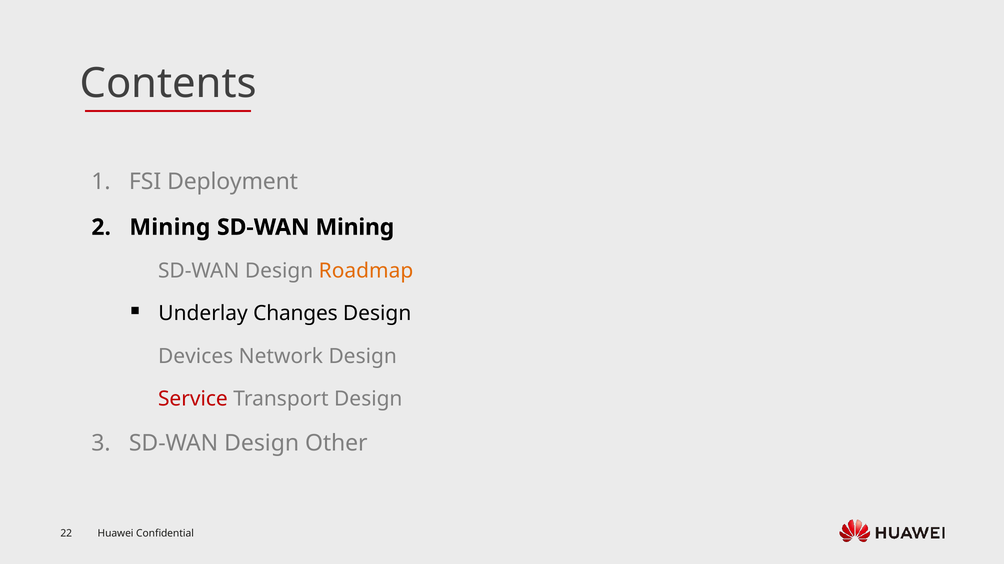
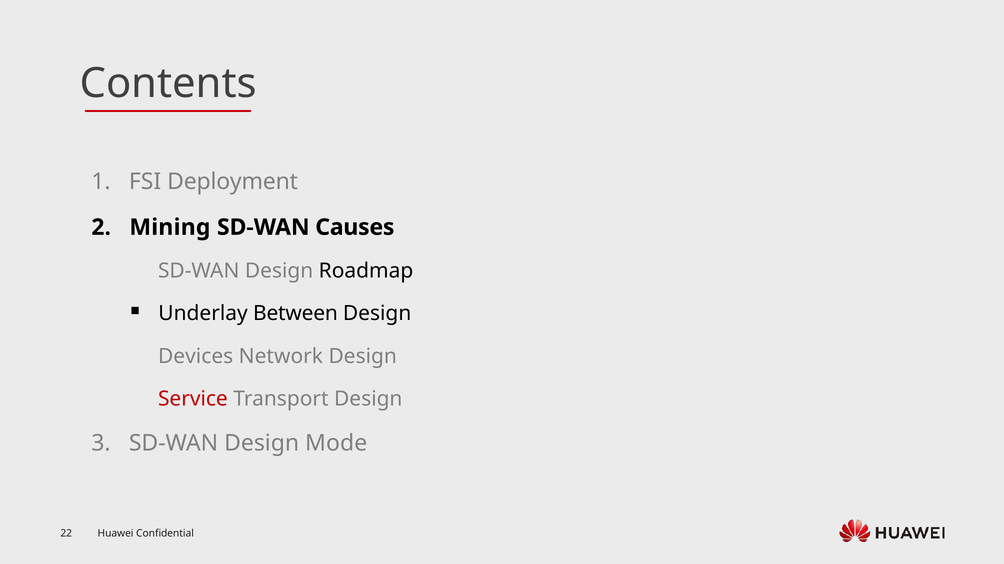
SD-WAN Mining: Mining -> Causes
Roadmap colour: orange -> black
Changes: Changes -> Between
Other: Other -> Mode
